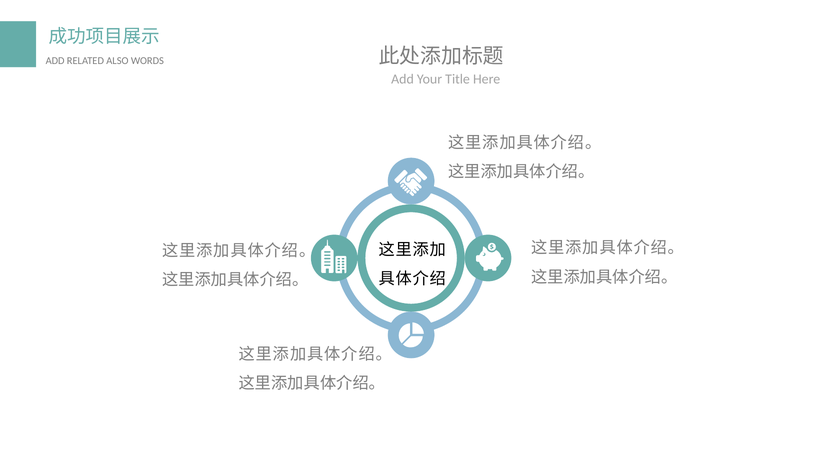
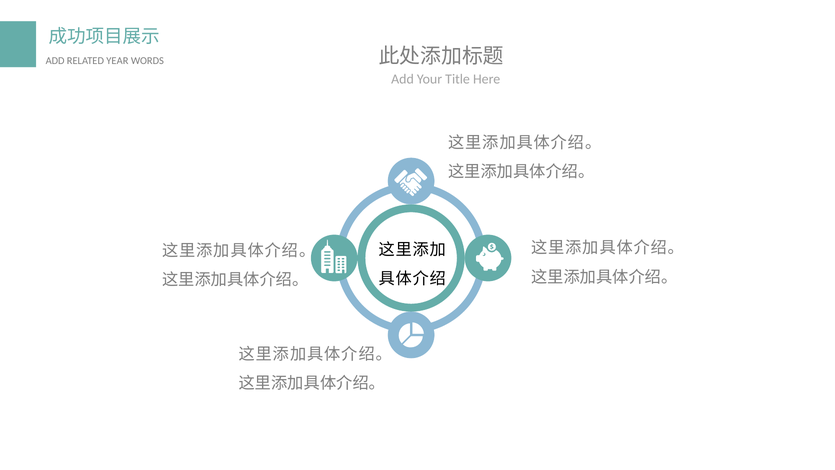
ALSO: ALSO -> YEAR
